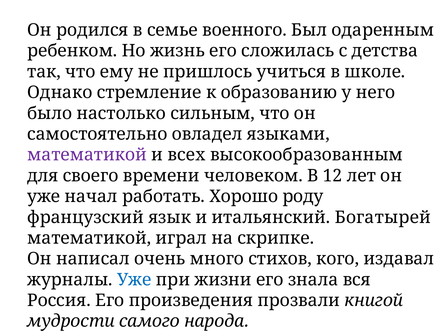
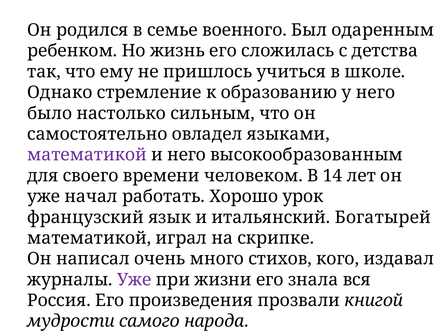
и всех: всех -> него
12: 12 -> 14
роду: роду -> урок
Уже at (134, 280) colour: blue -> purple
